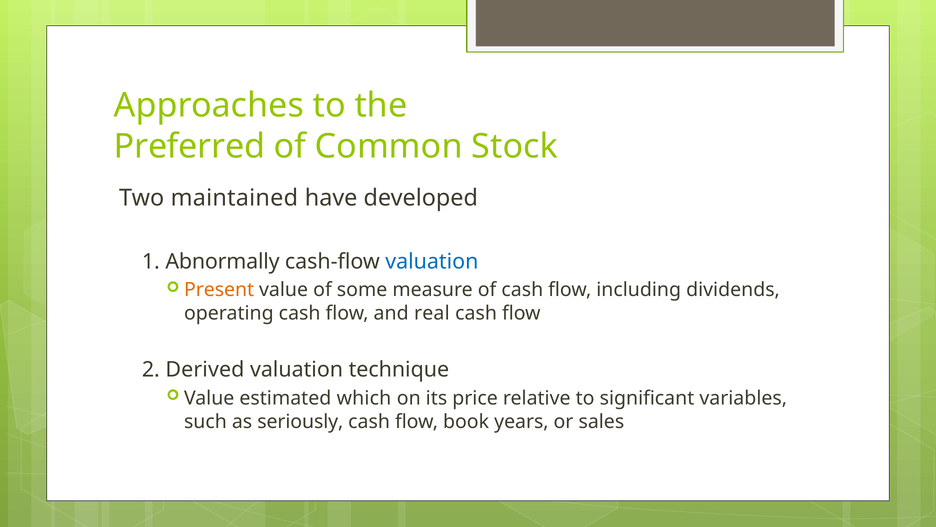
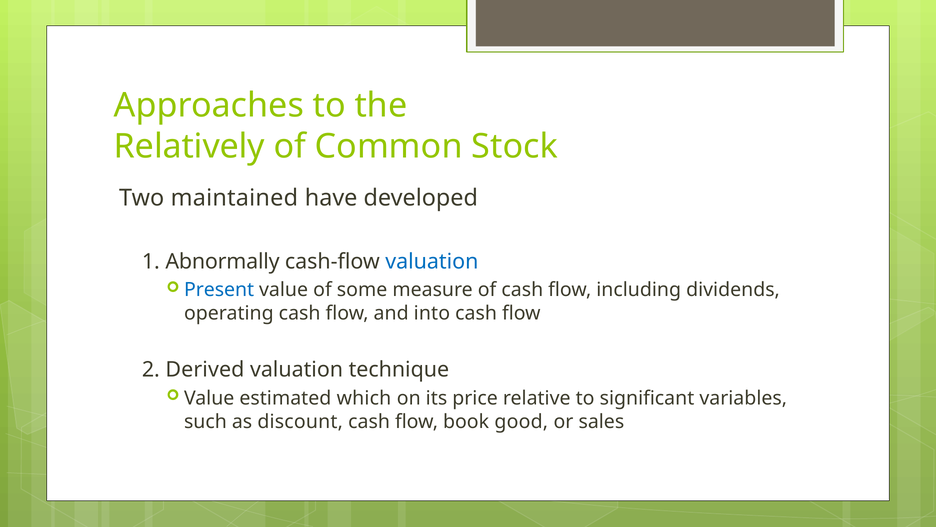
Preferred: Preferred -> Relatively
Present colour: orange -> blue
real: real -> into
seriously: seriously -> discount
years: years -> good
